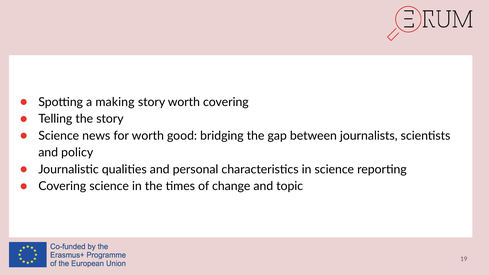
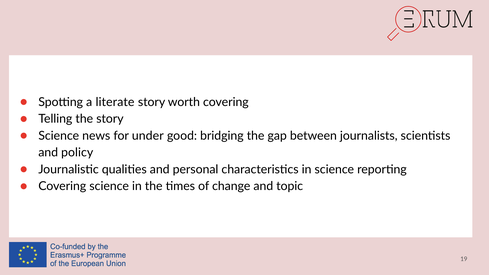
making: making -> literate
for worth: worth -> under
